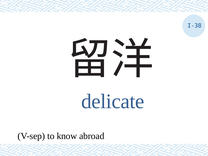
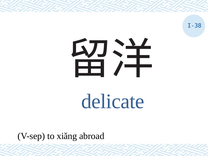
know: know -> xiǎng
